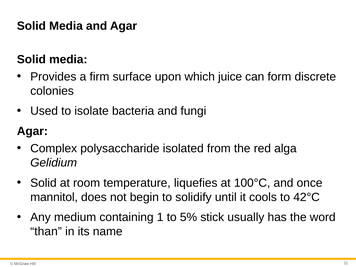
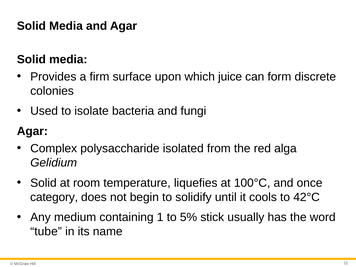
mannitol: mannitol -> category
than: than -> tube
